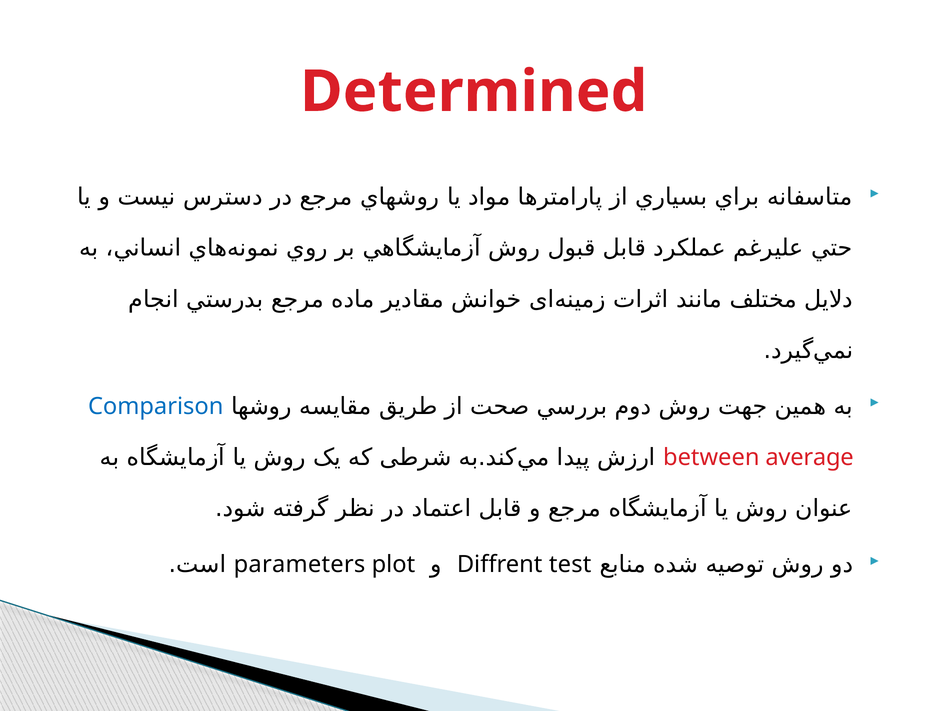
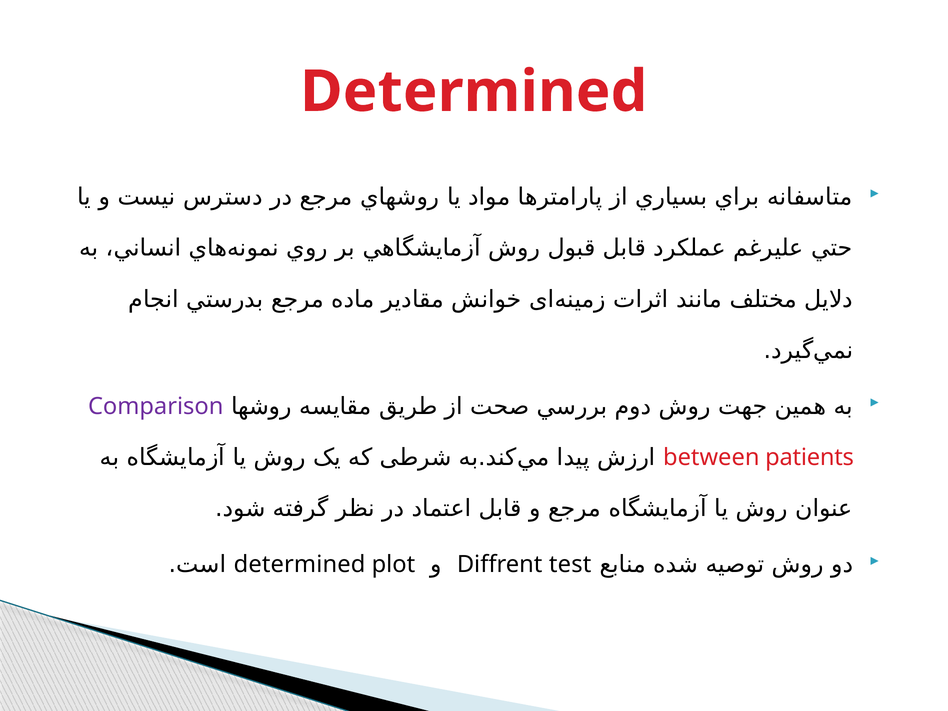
Comparison colour: blue -> purple
average: average -> patients
parameters at (299, 564): parameters -> determined
